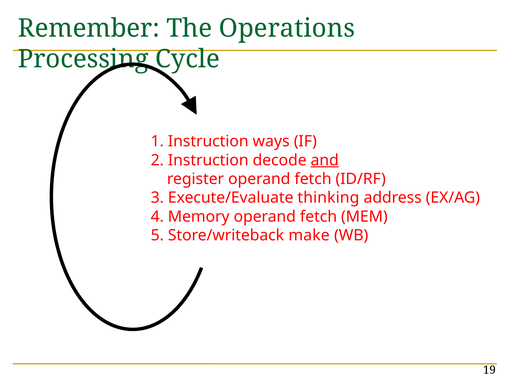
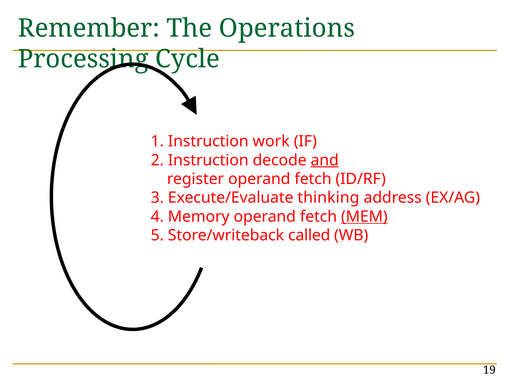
ways: ways -> work
MEM underline: none -> present
make: make -> called
